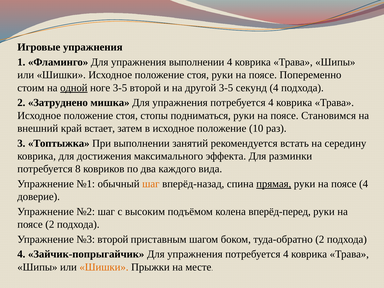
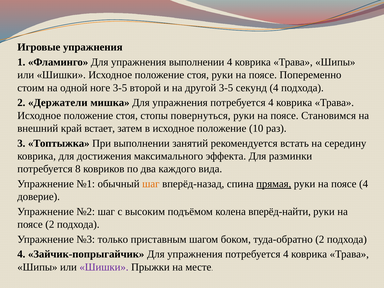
одной underline: present -> none
Затруднено: Затруднено -> Держатели
подниматься: подниматься -> повернуться
вперёд-перед: вперёд-перед -> вперёд-найти
№3 второй: второй -> только
Шишки at (104, 267) colour: orange -> purple
